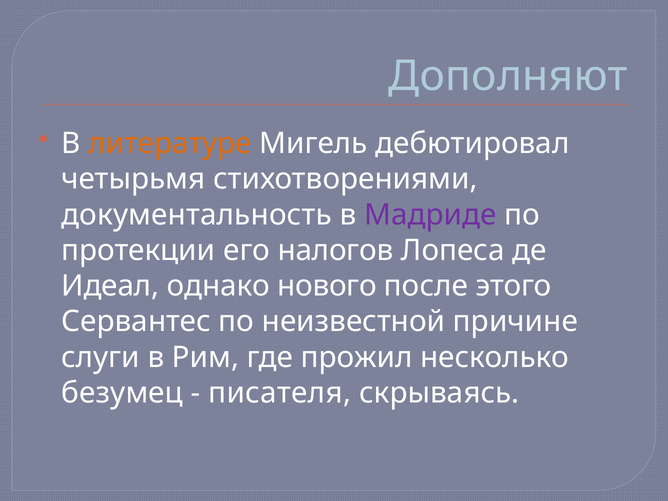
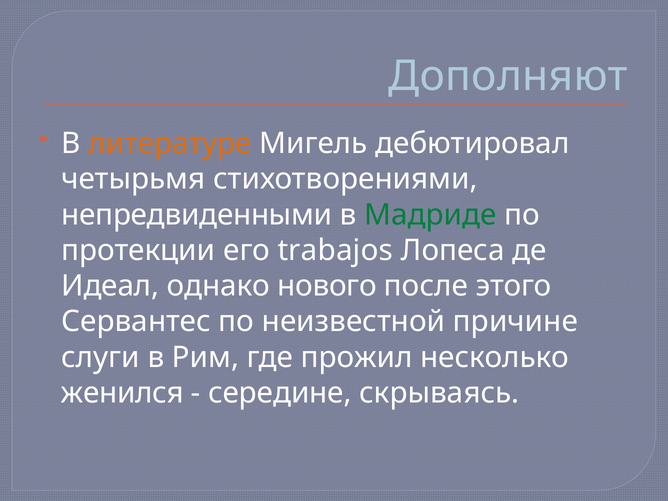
документальность: документальность -> непредвиденными
Мадриде colour: purple -> green
налогов: налогов -> trabajos
безумец: безумец -> женился
писателя: писателя -> середине
